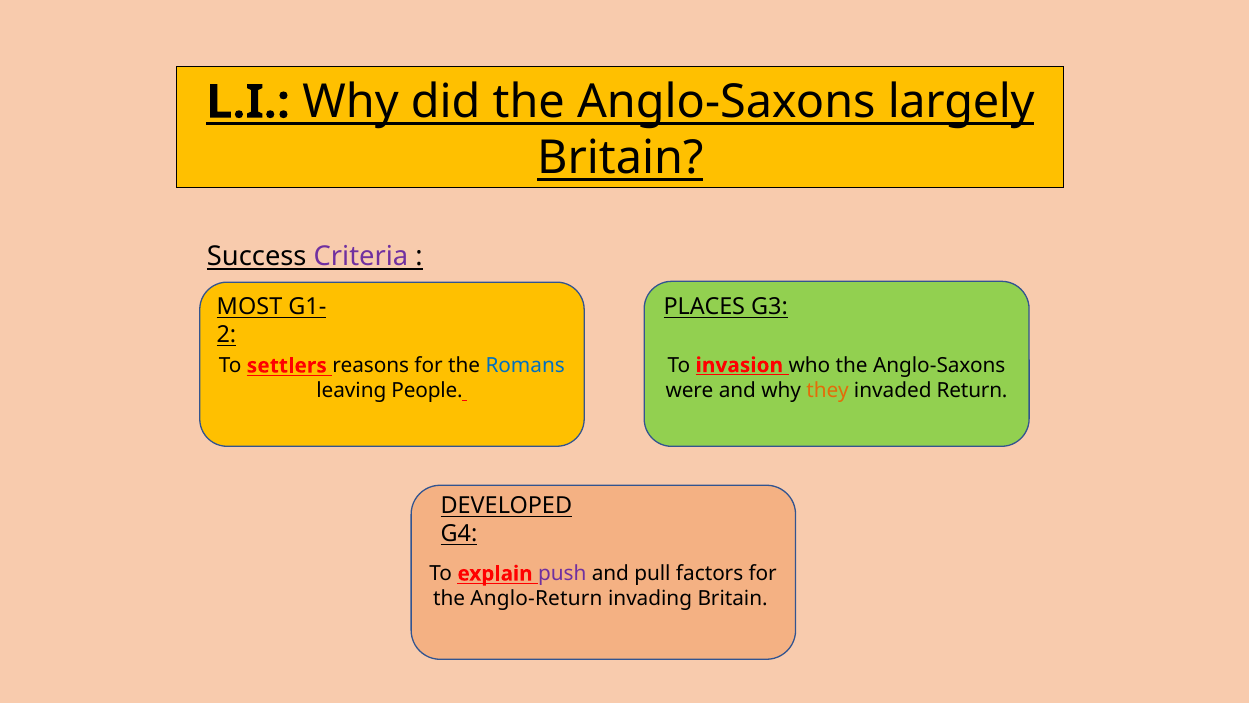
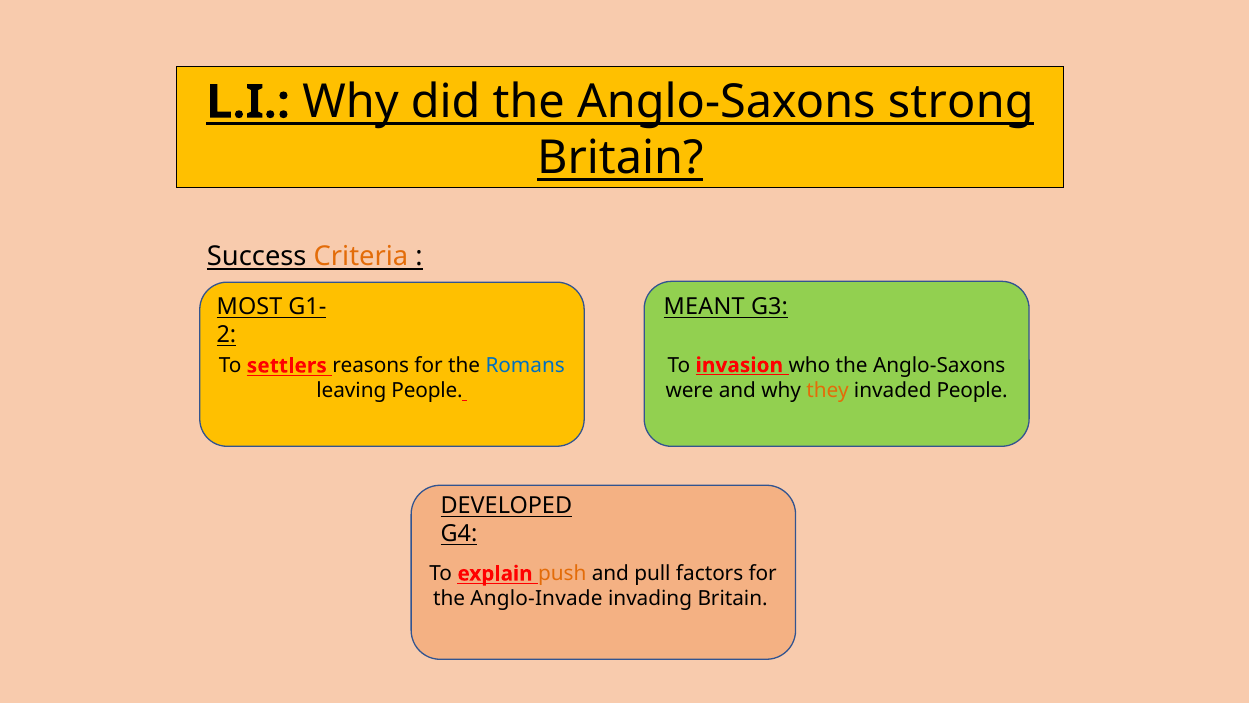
largely: largely -> strong
Criteria colour: purple -> orange
PLACES: PLACES -> MEANT
invaded Return: Return -> People
push colour: purple -> orange
Anglo-Return: Anglo-Return -> Anglo-Invade
